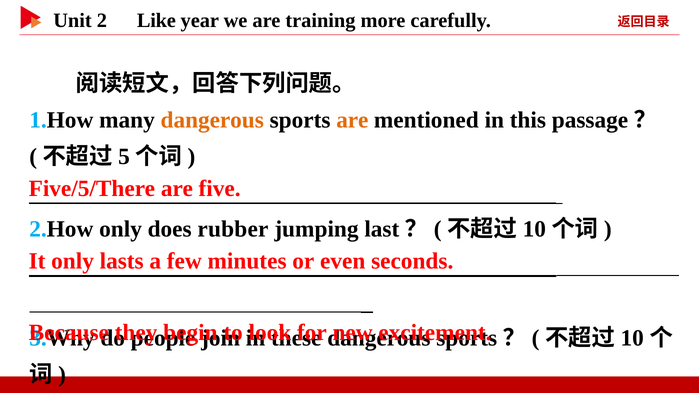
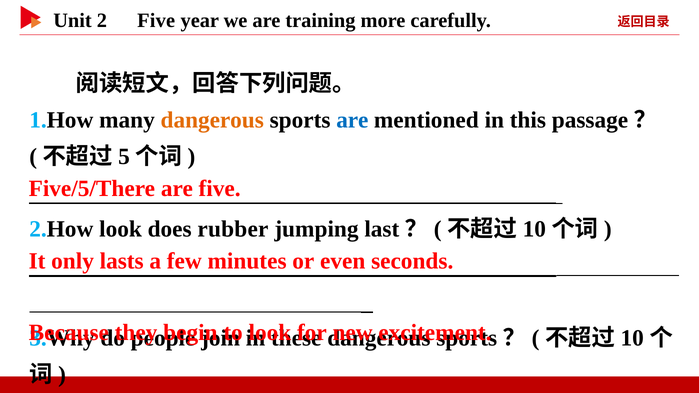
Like at (156, 21): Like -> Five
are at (352, 120) colour: orange -> blue
2.How only: only -> look
